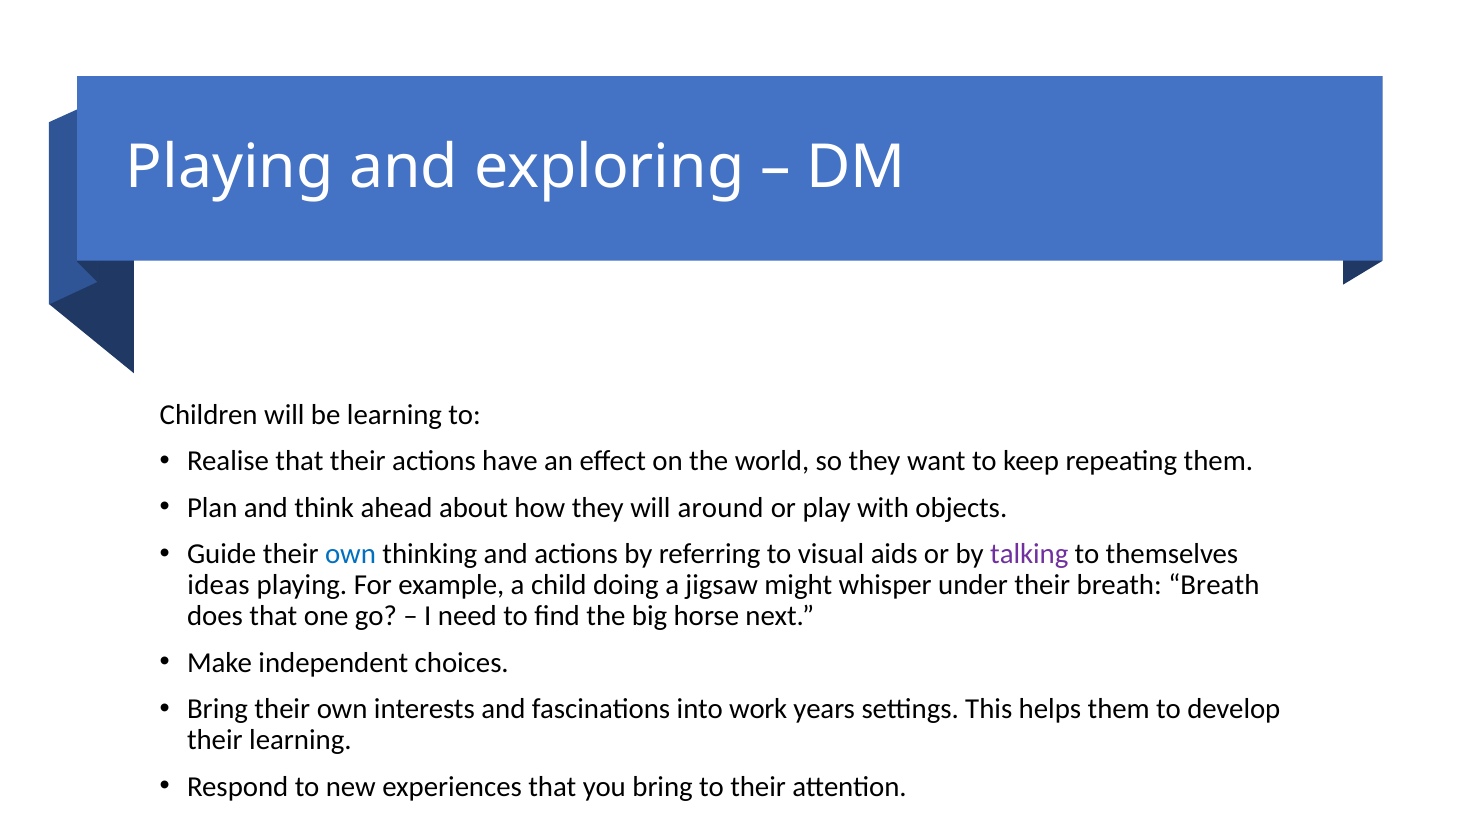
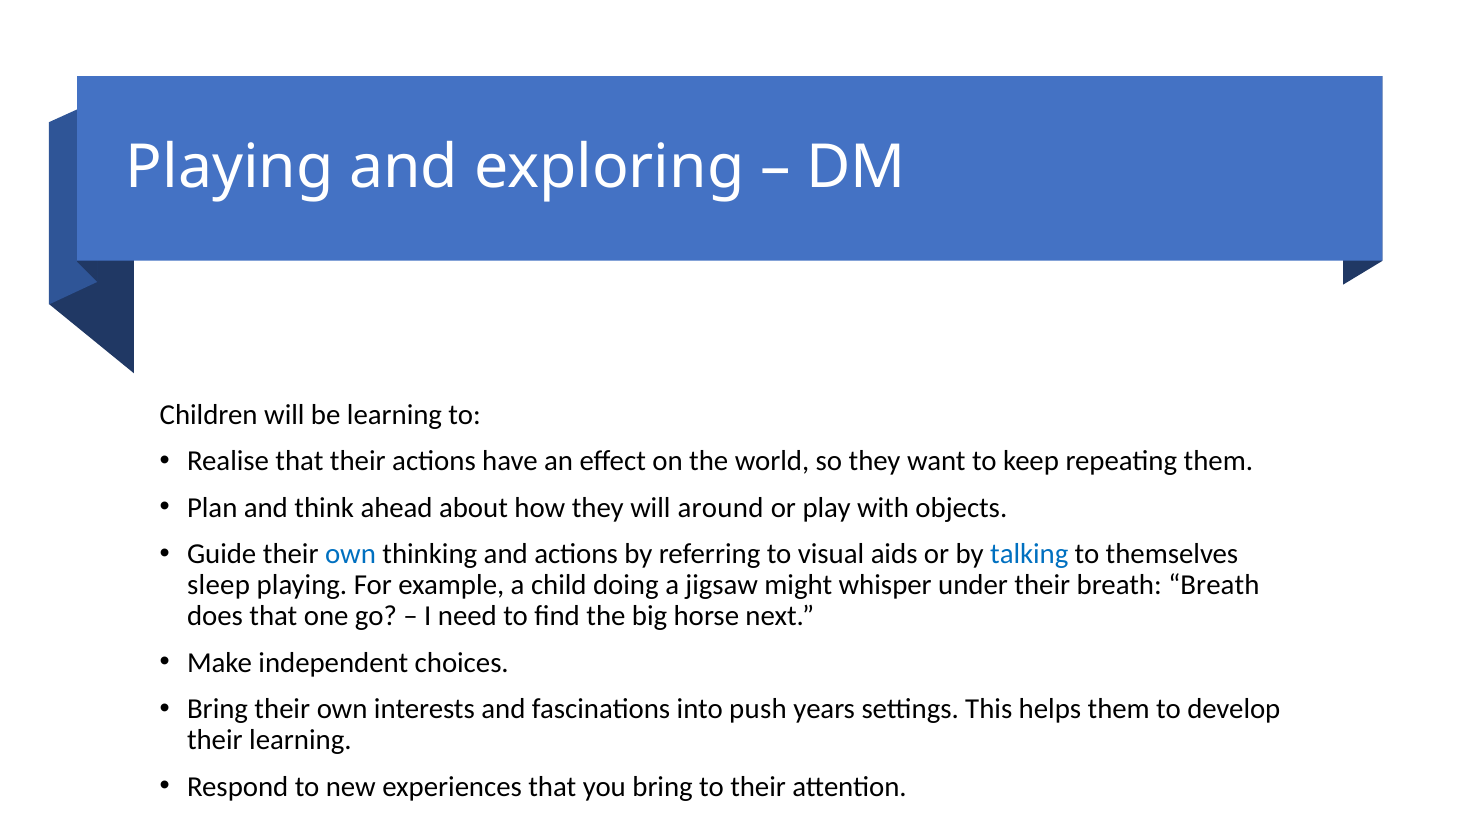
talking colour: purple -> blue
ideas: ideas -> sleep
work: work -> push
